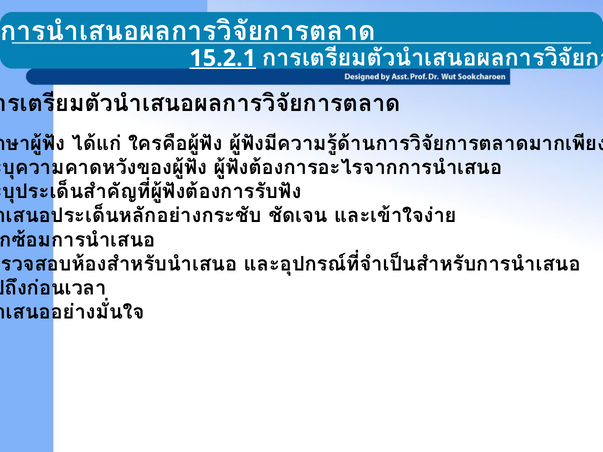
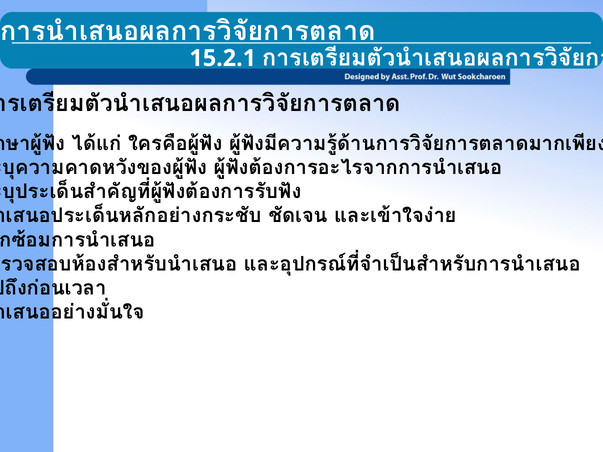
15.2.1 underline: present -> none
